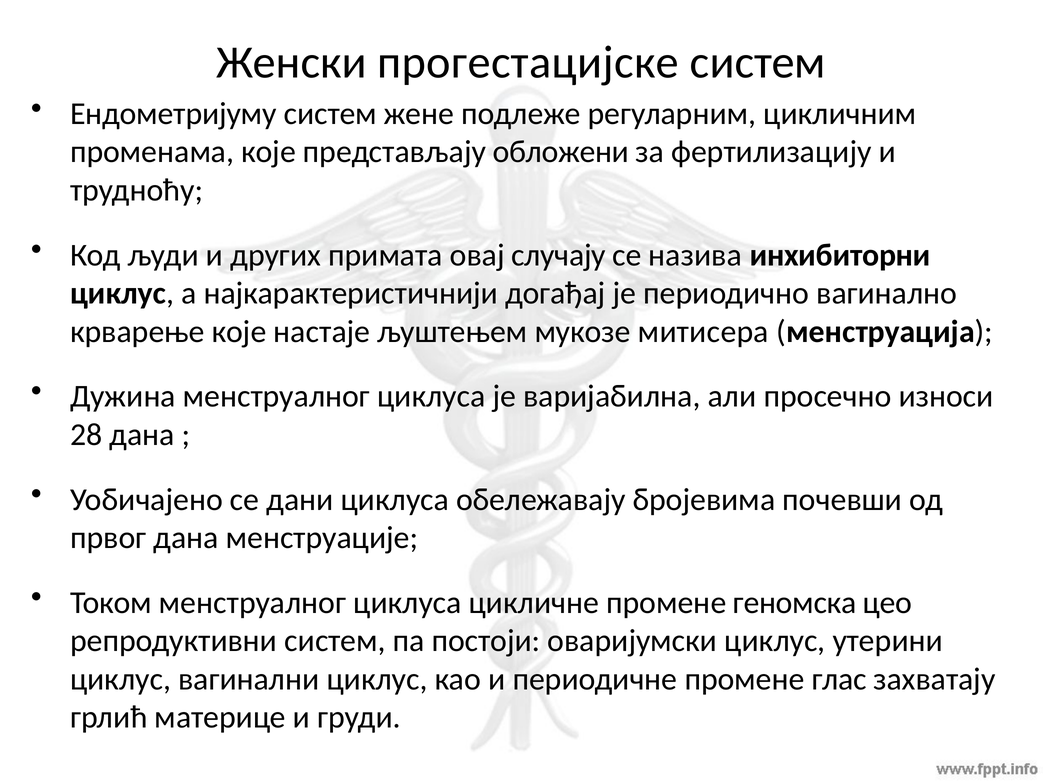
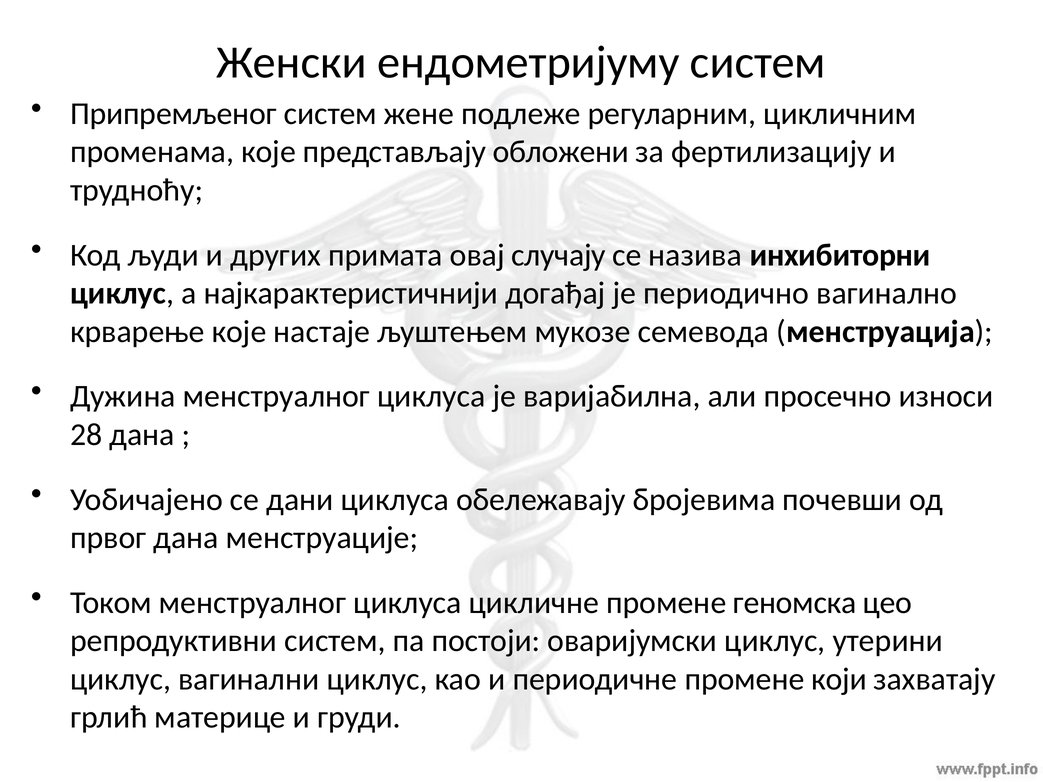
прогестацијске: прогестацијске -> ендометријуму
Ендометријуму: Ендометријуму -> Припремљеног
митисера: митисера -> семевода
глас: глас -> који
